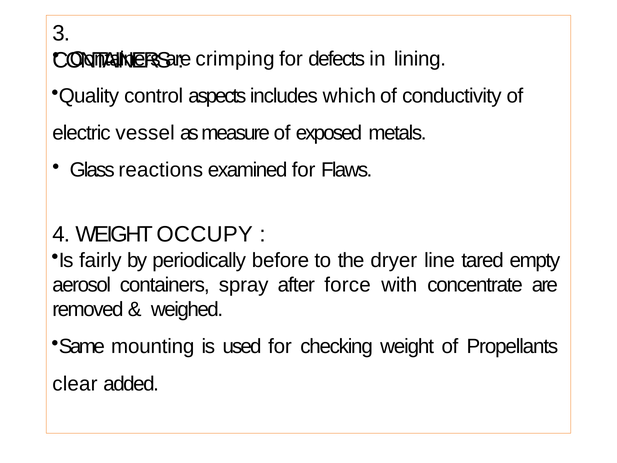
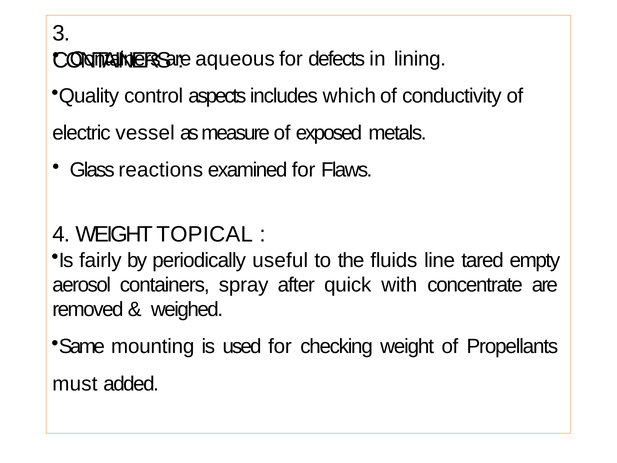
crimping: crimping -> aqueous
OCCUPY: OCCUPY -> TOPICAL
before: before -> useful
dryer: dryer -> fluids
force: force -> quick
clear: clear -> must
